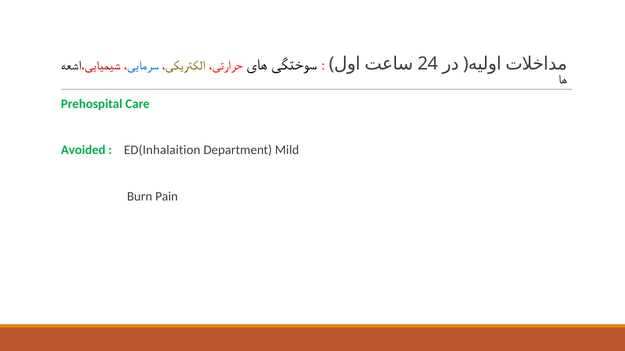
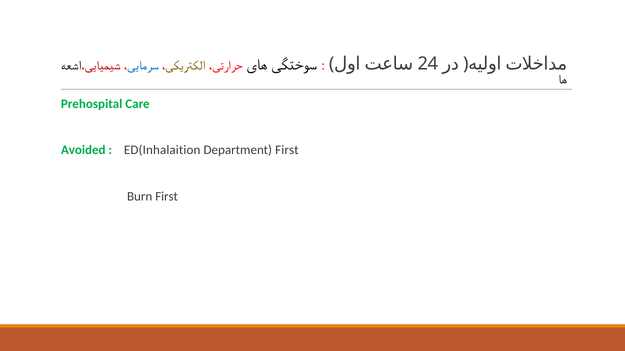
Department Mild: Mild -> First
Burn Pain: Pain -> First
